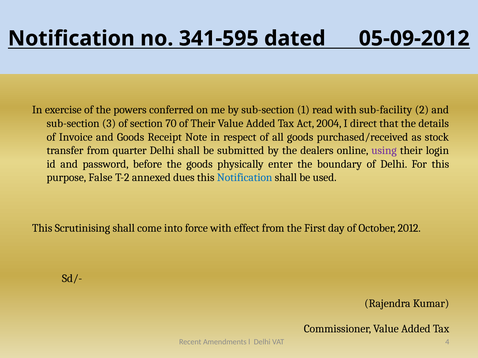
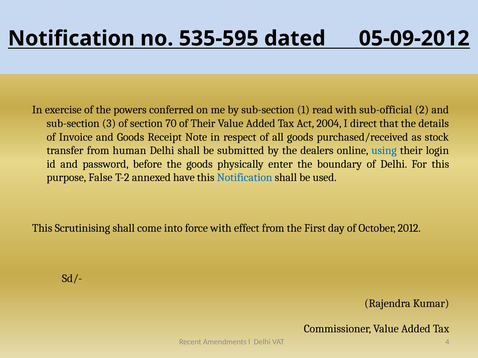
341-595: 341-595 -> 535-595
sub-facility: sub-facility -> sub-official
quarter: quarter -> human
using colour: purple -> blue
dues: dues -> have
